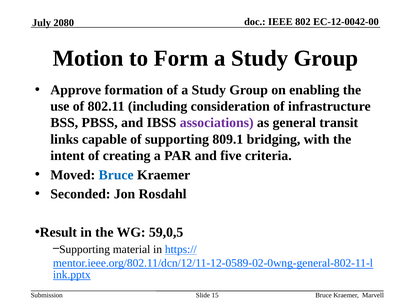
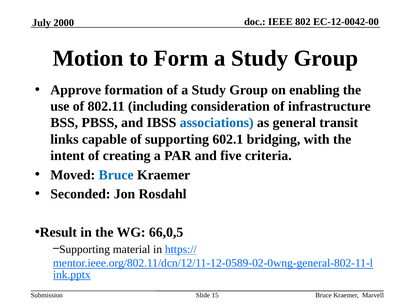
2080: 2080 -> 2000
associations colour: purple -> blue
809.1: 809.1 -> 602.1
59,0,5: 59,0,5 -> 66,0,5
